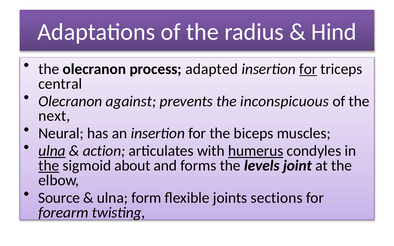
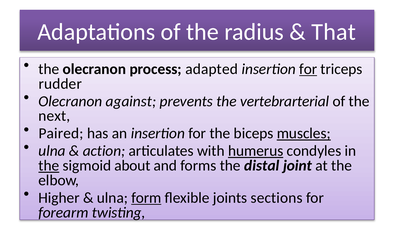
Hind: Hind -> That
central: central -> rudder
inconspicuous: inconspicuous -> vertebrarterial
Neural: Neural -> Paired
muscles underline: none -> present
ulna at (52, 151) underline: present -> none
levels: levels -> distal
Source: Source -> Higher
form underline: none -> present
